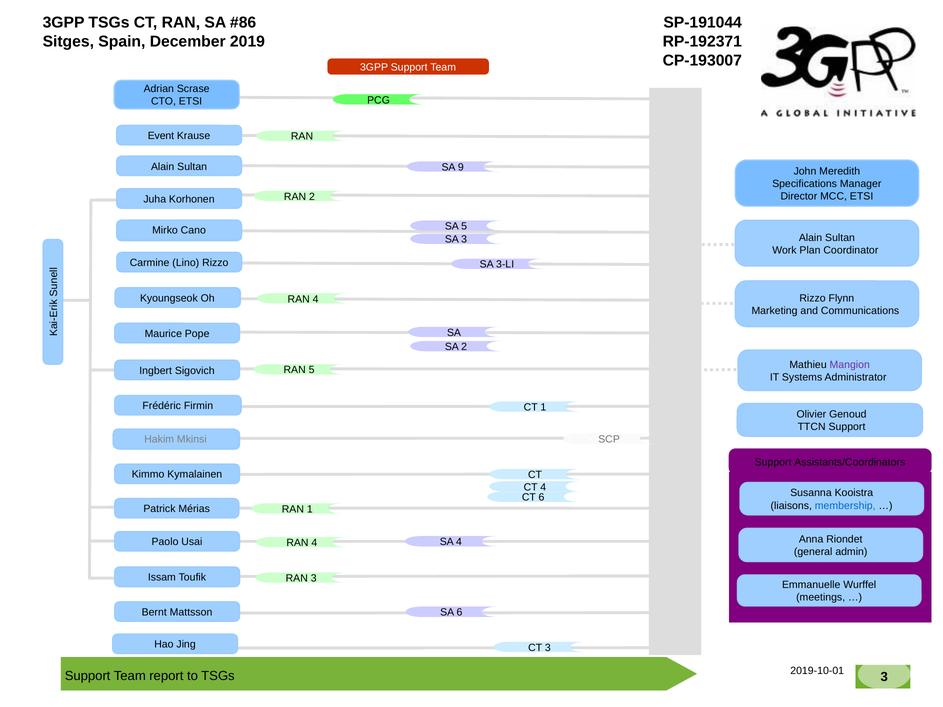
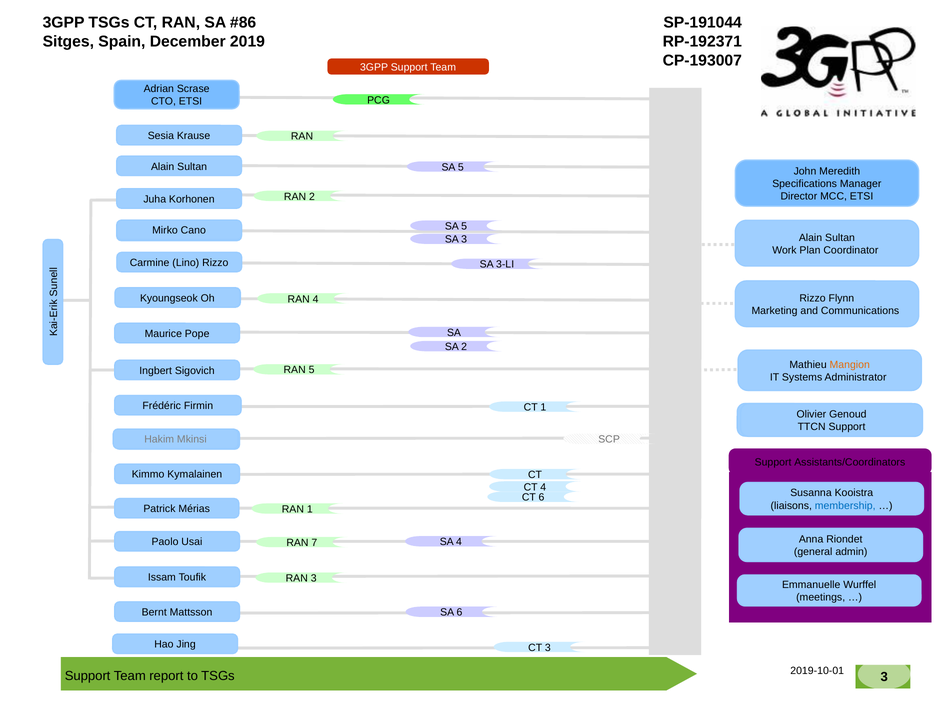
Event at (161, 136): Event -> Sesia
Sultan SA 9: 9 -> 5
Mangion colour: purple -> orange
4 at (314, 543): 4 -> 7
